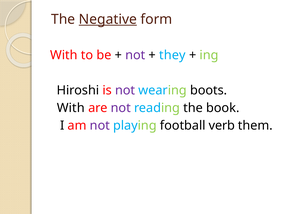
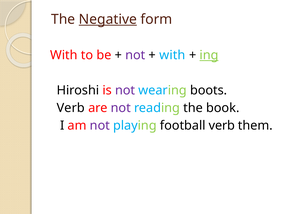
they at (172, 55): they -> with
ing underline: none -> present
With at (71, 108): With -> Verb
